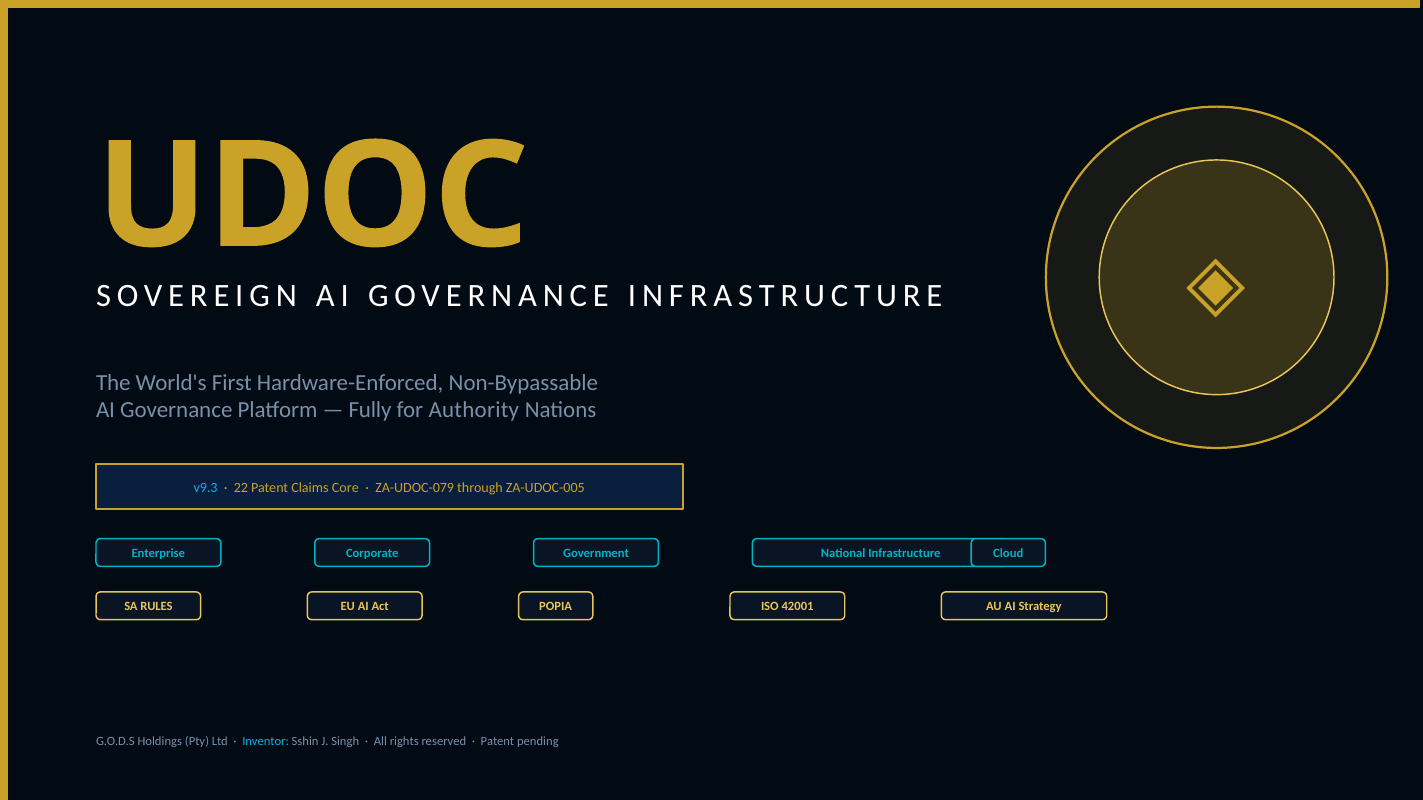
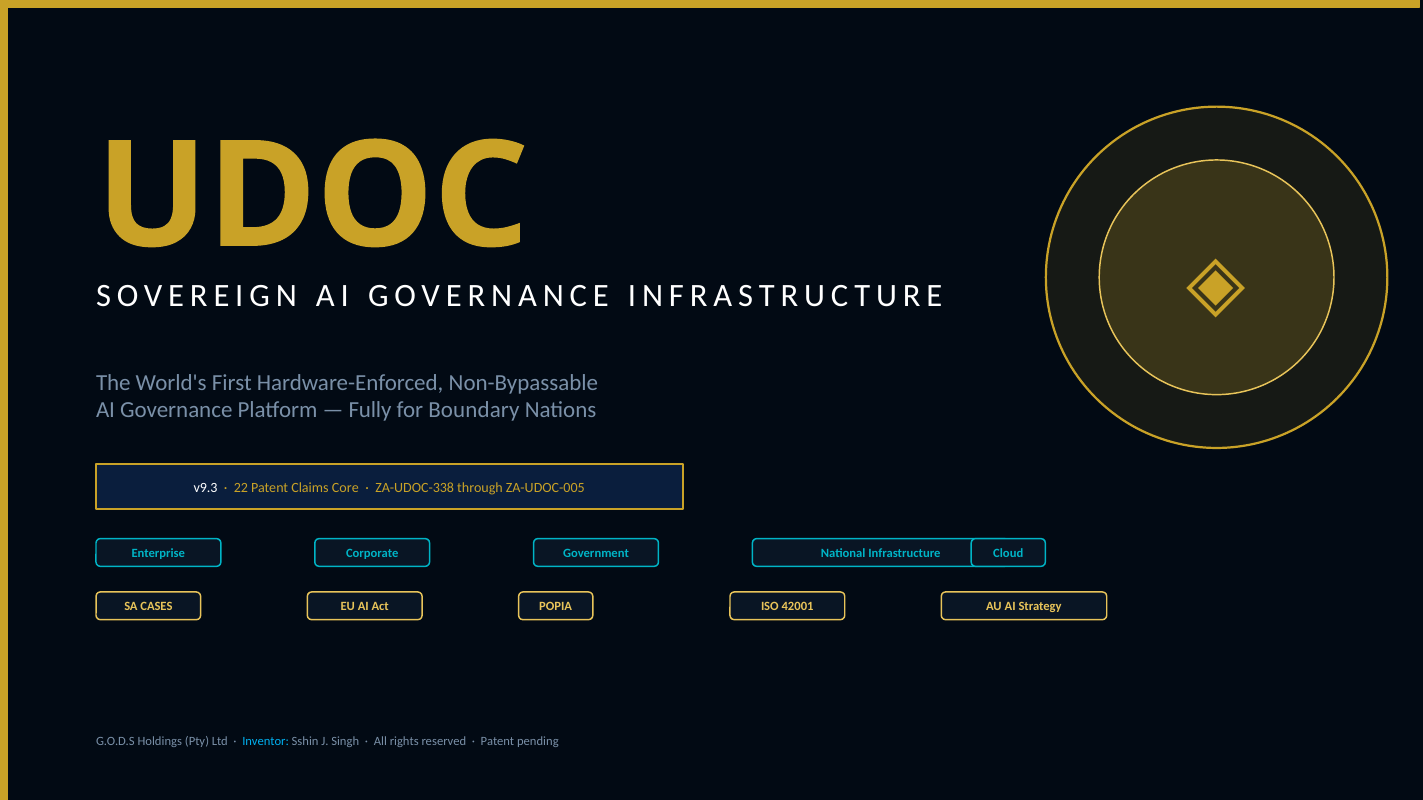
Authority: Authority -> Boundary
v9.3 colour: light blue -> white
ZA-UDOC-079: ZA-UDOC-079 -> ZA-UDOC-338
RULES: RULES -> CASES
